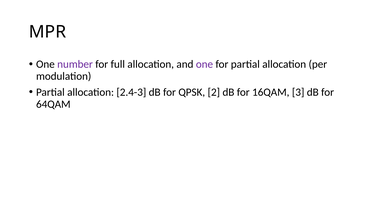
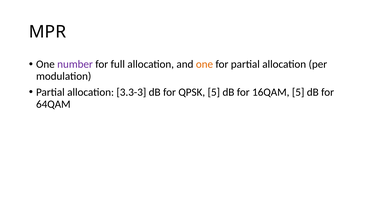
one at (204, 64) colour: purple -> orange
2.4-3: 2.4-3 -> 3.3-3
QPSK 2: 2 -> 5
16QAM 3: 3 -> 5
